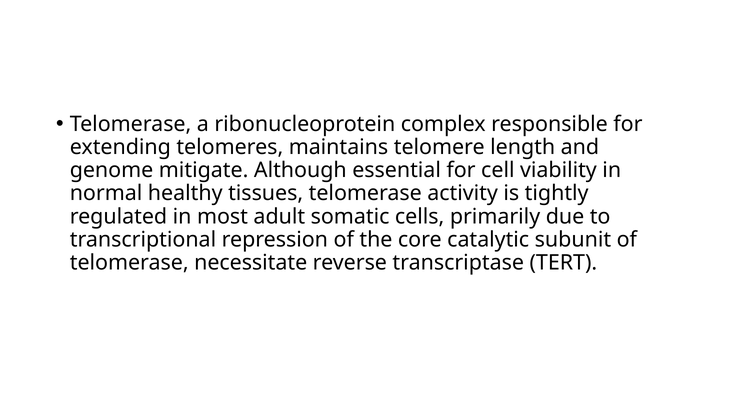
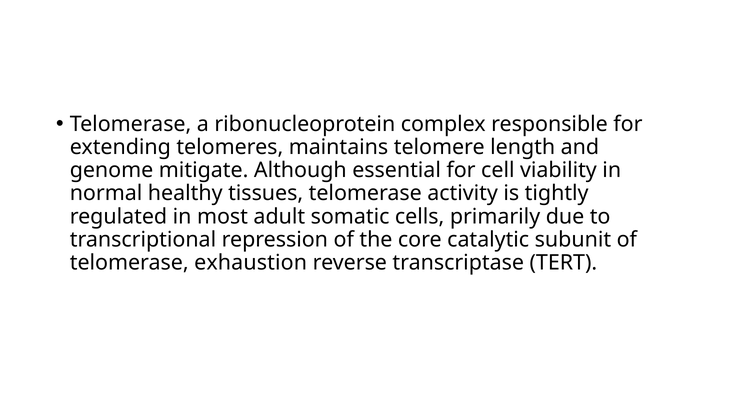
necessitate: necessitate -> exhaustion
